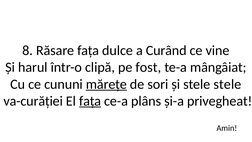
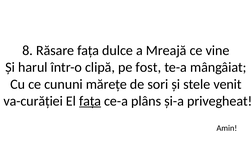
Curând: Curând -> Mreajă
mărețe underline: present -> none
stele stele: stele -> venit
